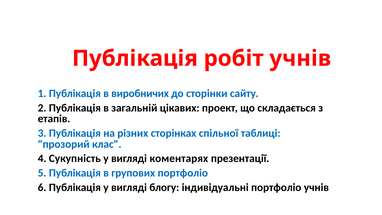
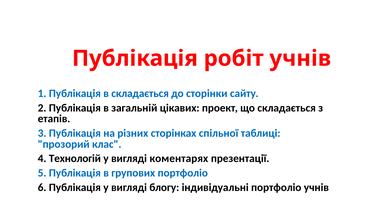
в виробничих: виробничих -> складається
Сукупність: Сукупність -> Технологій
